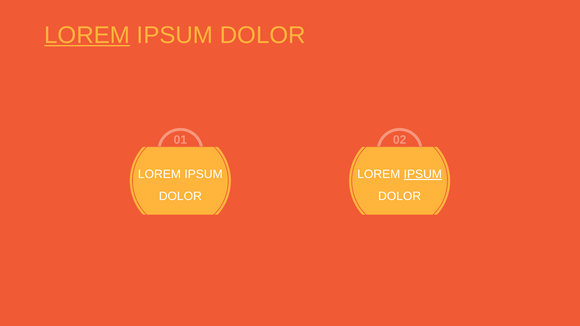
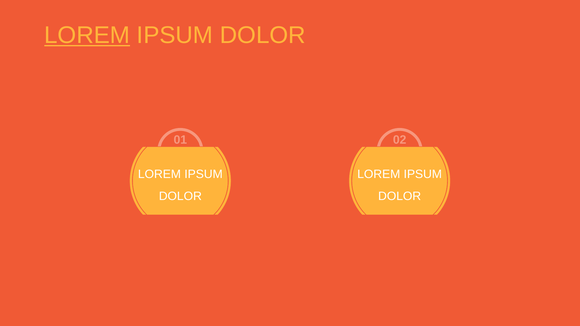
IPSUM at (423, 174) underline: present -> none
